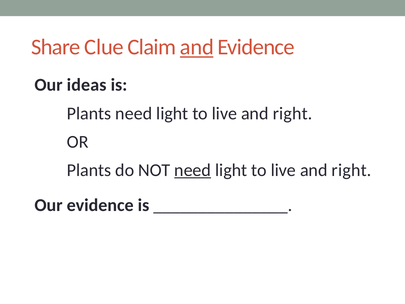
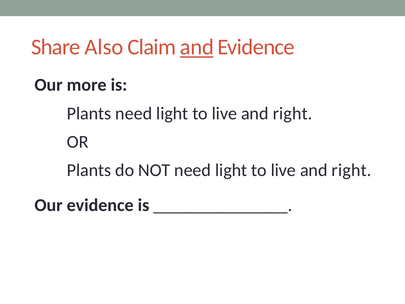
Clue: Clue -> Also
ideas: ideas -> more
need at (193, 170) underline: present -> none
